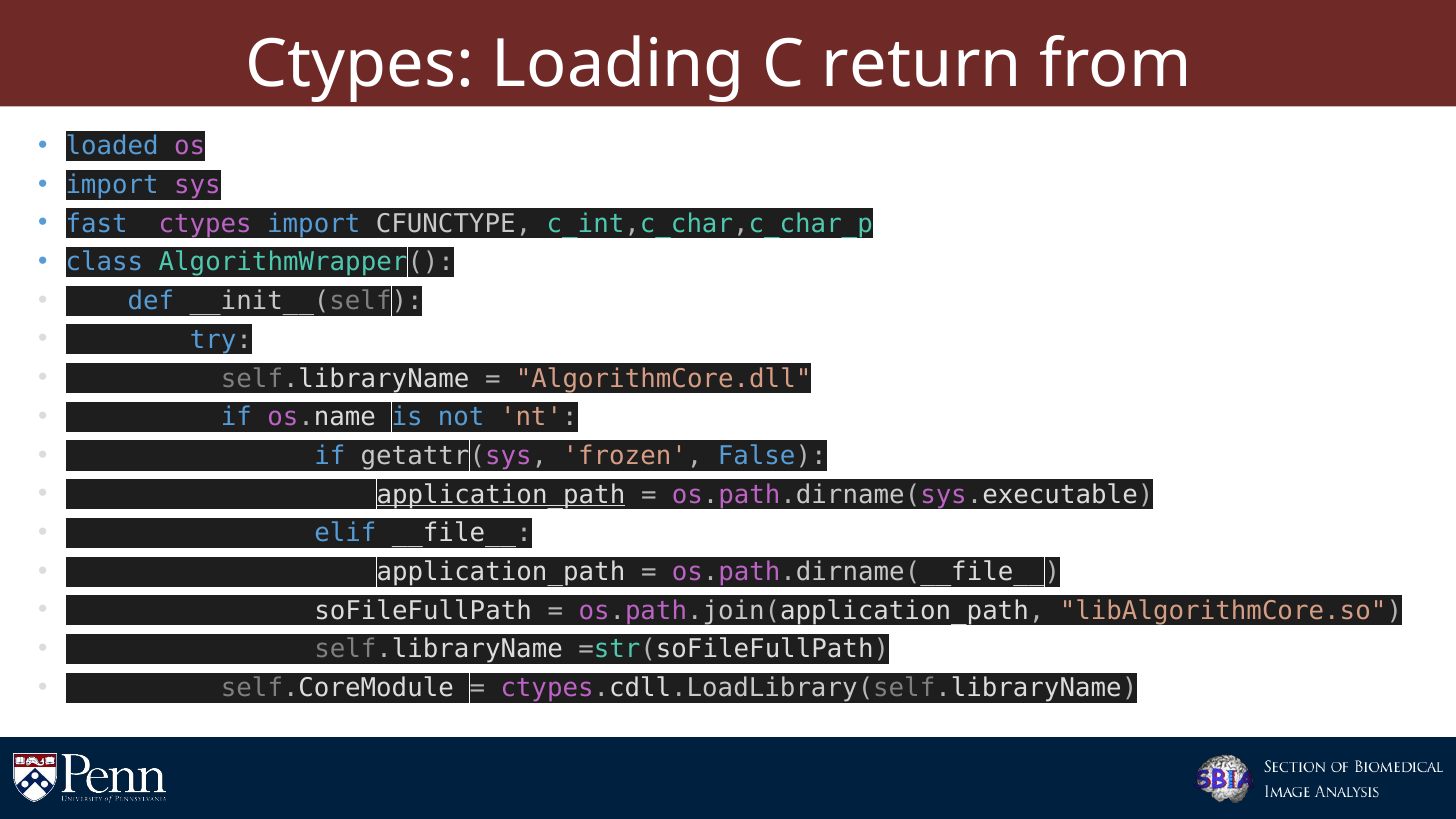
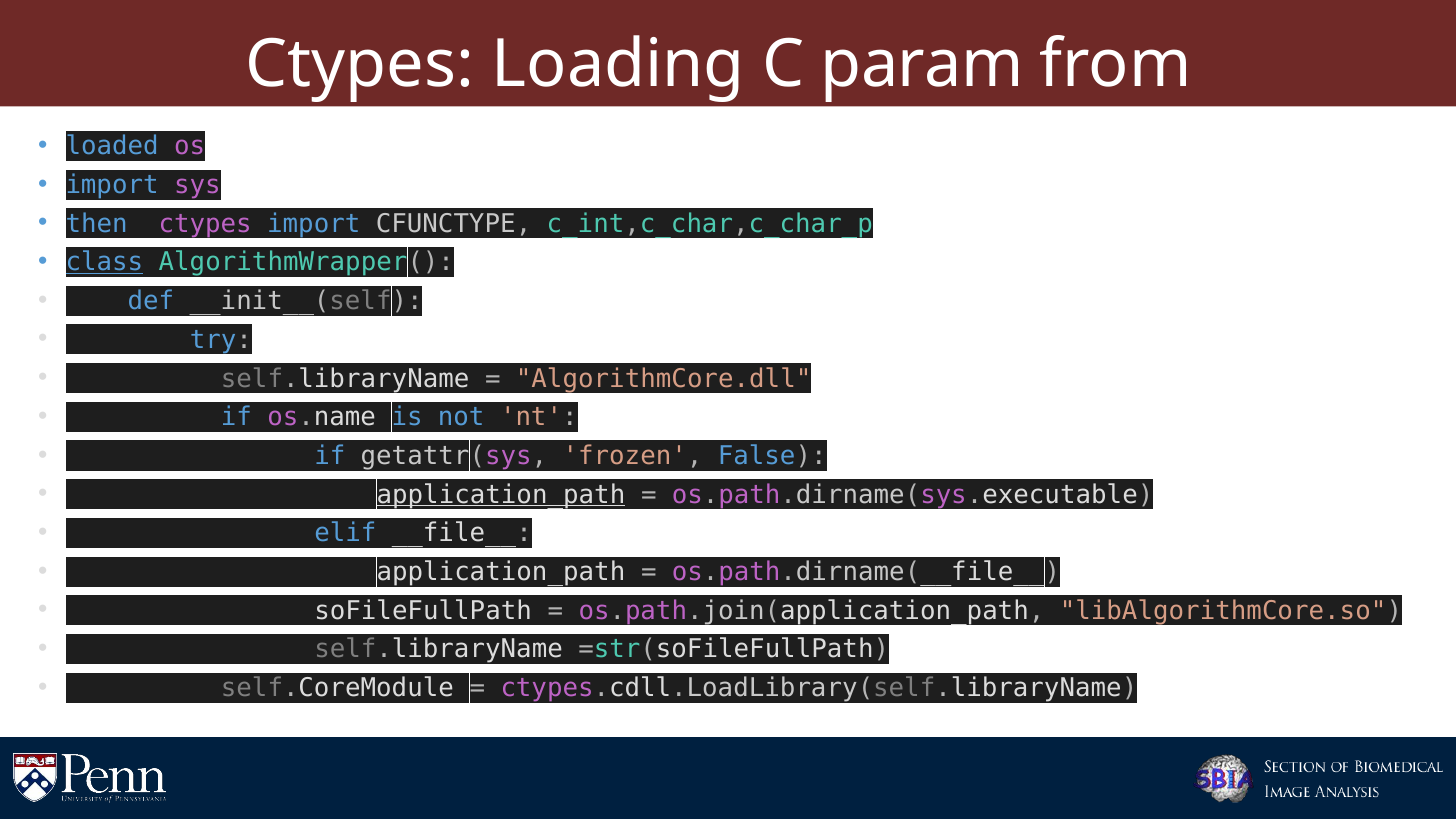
return: return -> param
fast: fast -> then
class underline: none -> present
